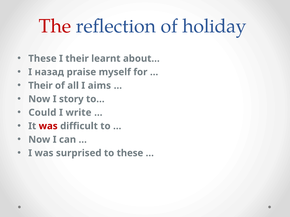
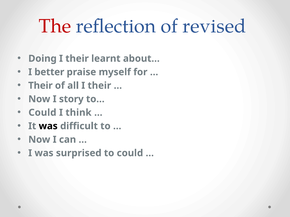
holiday: holiday -> revised
These at (42, 59): These -> Doing
назад: назад -> better
all I aims: aims -> their
write: write -> think
was at (48, 126) colour: red -> black
to these: these -> could
